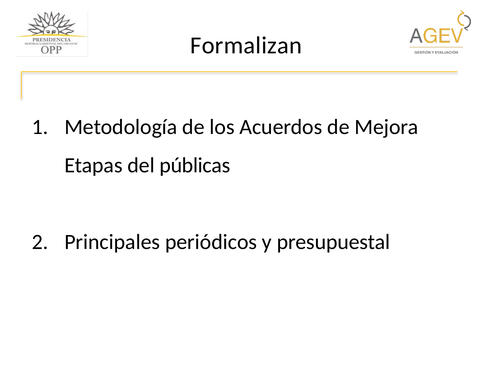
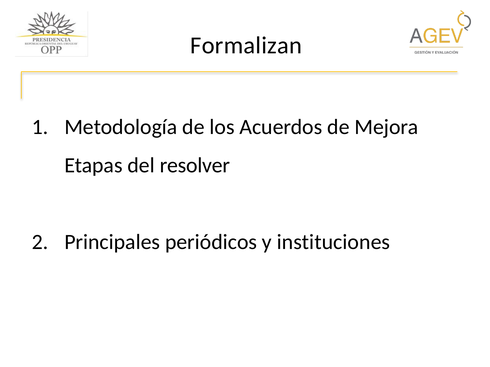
públicas: públicas -> resolver
presupuestal: presupuestal -> instituciones
